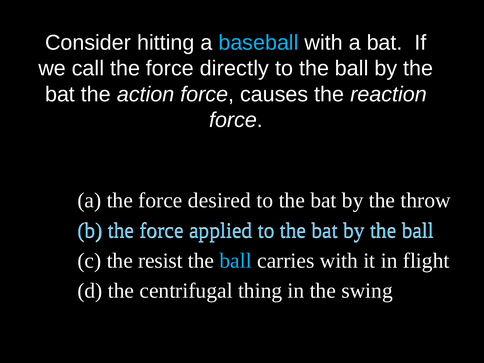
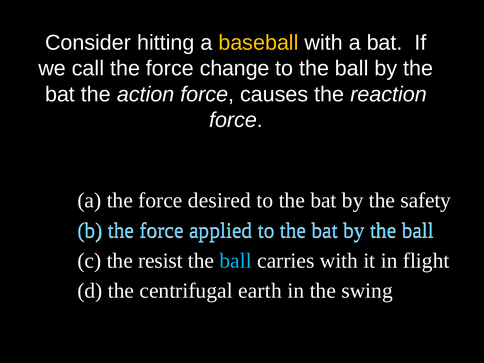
baseball colour: light blue -> yellow
directly: directly -> change
throw: throw -> safety
thing: thing -> earth
